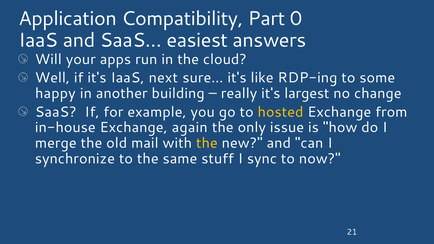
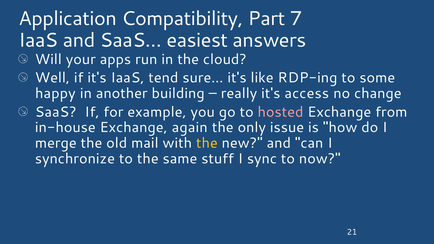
0: 0 -> 7
next: next -> tend
largest: largest -> access
hosted colour: yellow -> pink
